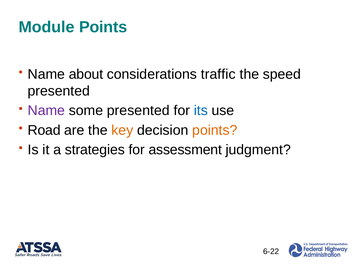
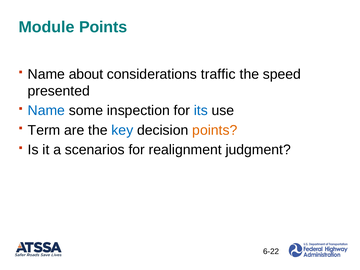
Name at (46, 111) colour: purple -> blue
some presented: presented -> inspection
Road: Road -> Term
key colour: orange -> blue
strategies: strategies -> scenarios
assessment: assessment -> realignment
